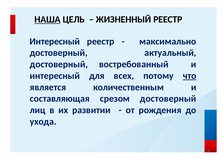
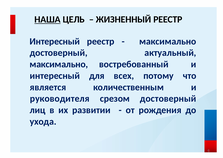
достоверный at (59, 64): достоверный -> максимально
что underline: present -> none
составляющая: составляющая -> руководителя
